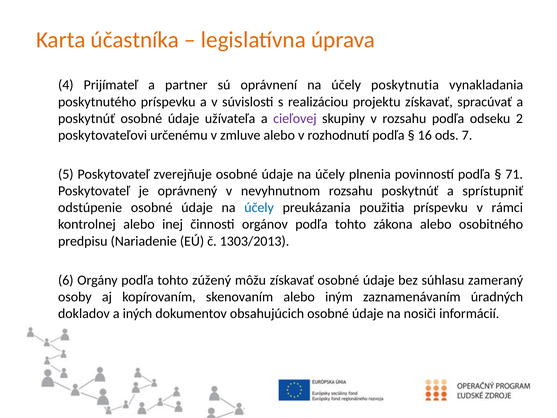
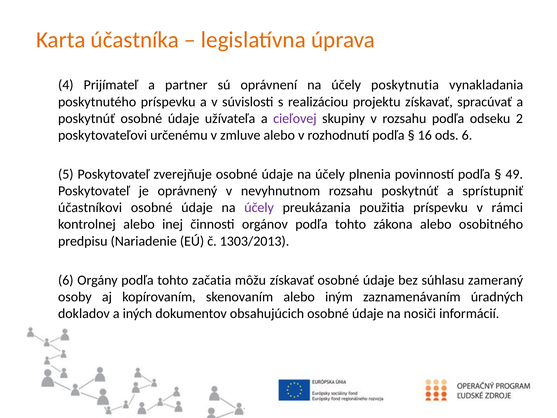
ods 7: 7 -> 6
71: 71 -> 49
odstúpenie: odstúpenie -> účastníkovi
účely at (259, 208) colour: blue -> purple
zúžený: zúžený -> začatia
